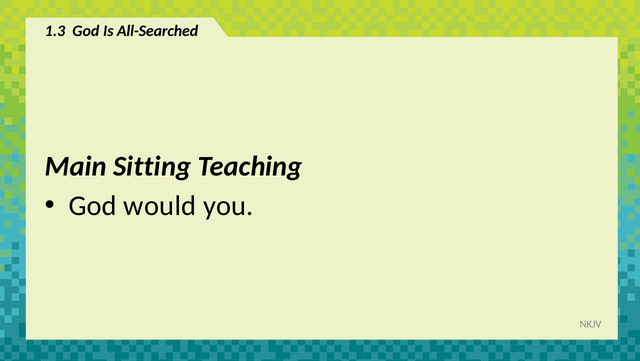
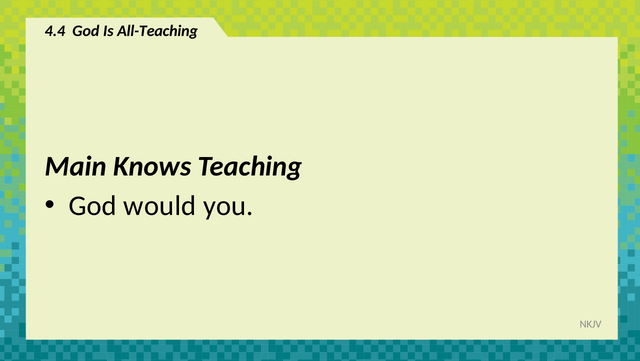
1.3: 1.3 -> 4.4
All-Searched: All-Searched -> All-Teaching
Sitting: Sitting -> Knows
